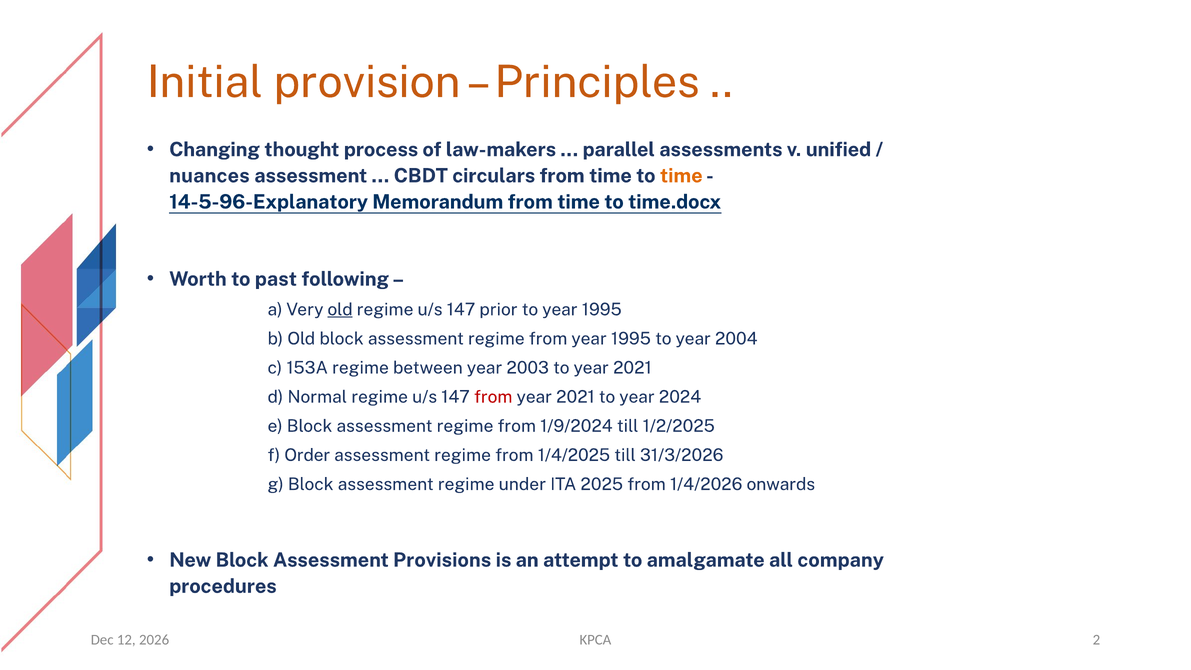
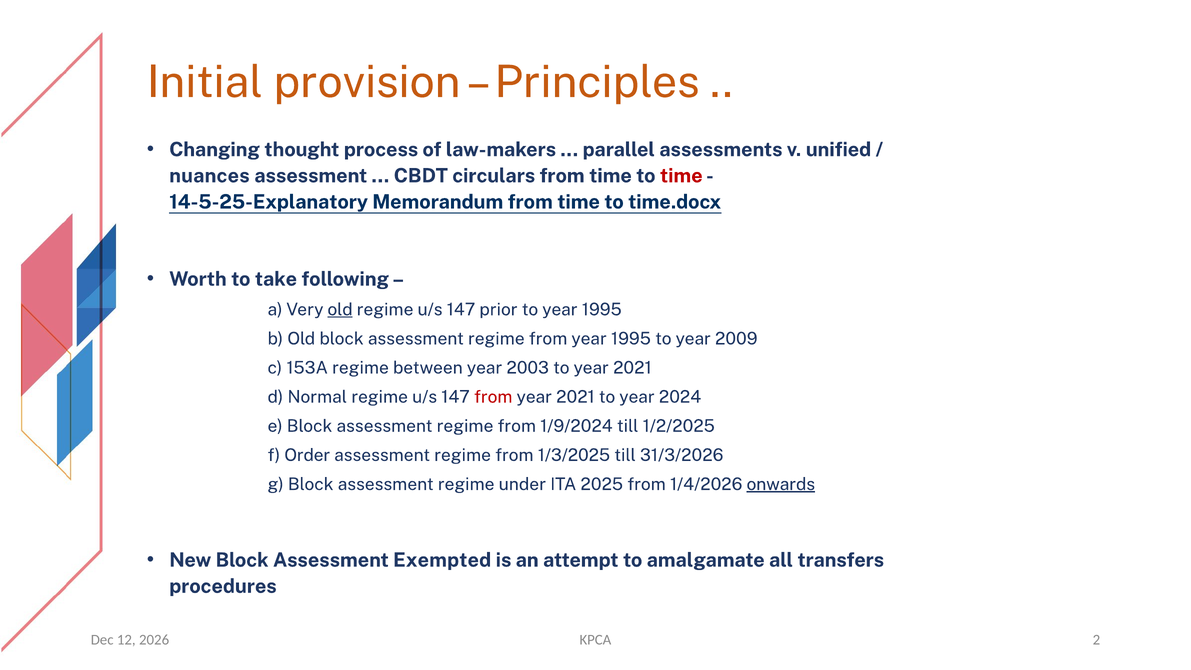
time at (681, 176) colour: orange -> red
14-5-96-Explanatory: 14-5-96-Explanatory -> 14-5-25-Explanatory
past: past -> take
2004: 2004 -> 2009
1/4/2025: 1/4/2025 -> 1/3/2025
onwards underline: none -> present
Provisions: Provisions -> Exempted
company: company -> transfers
